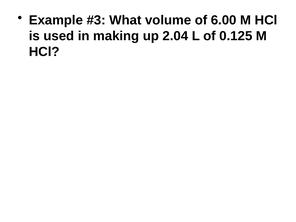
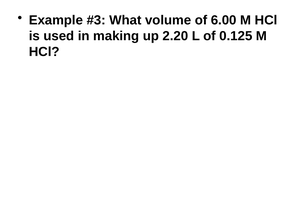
2.04: 2.04 -> 2.20
